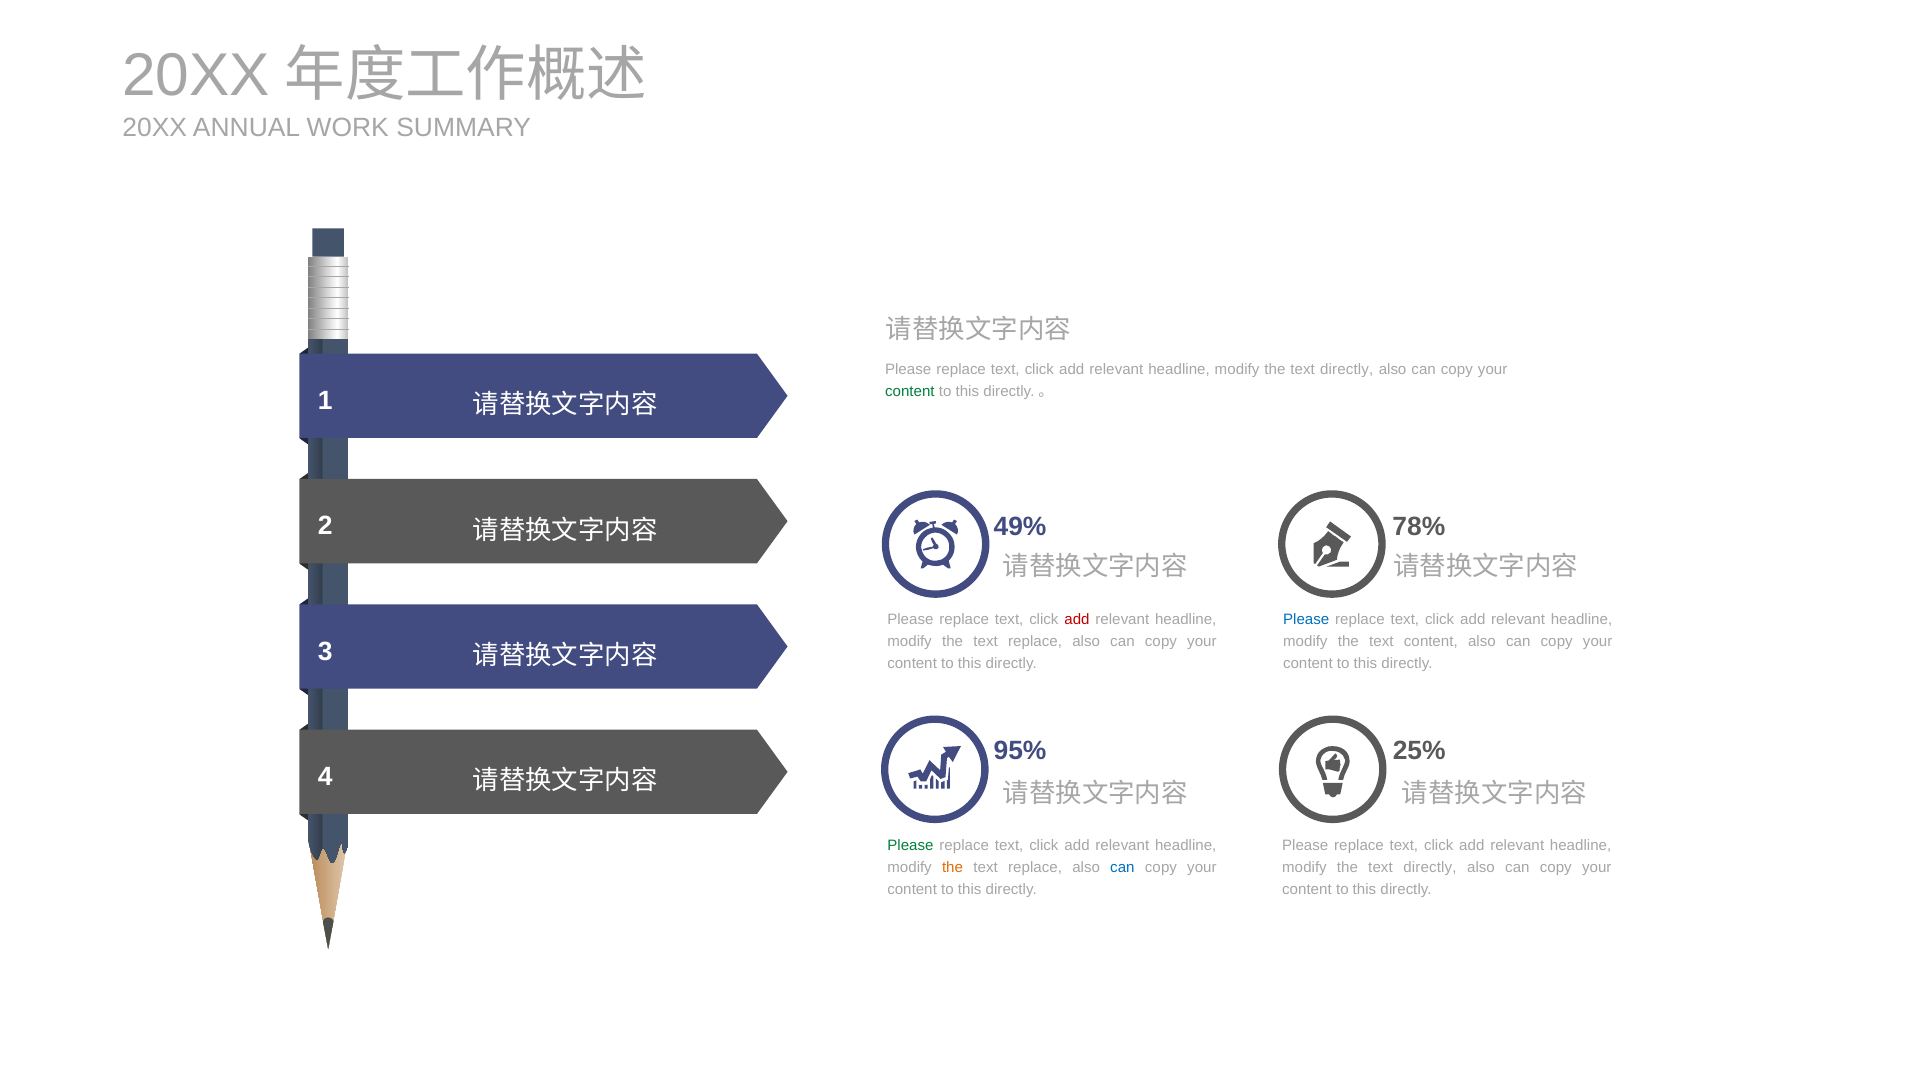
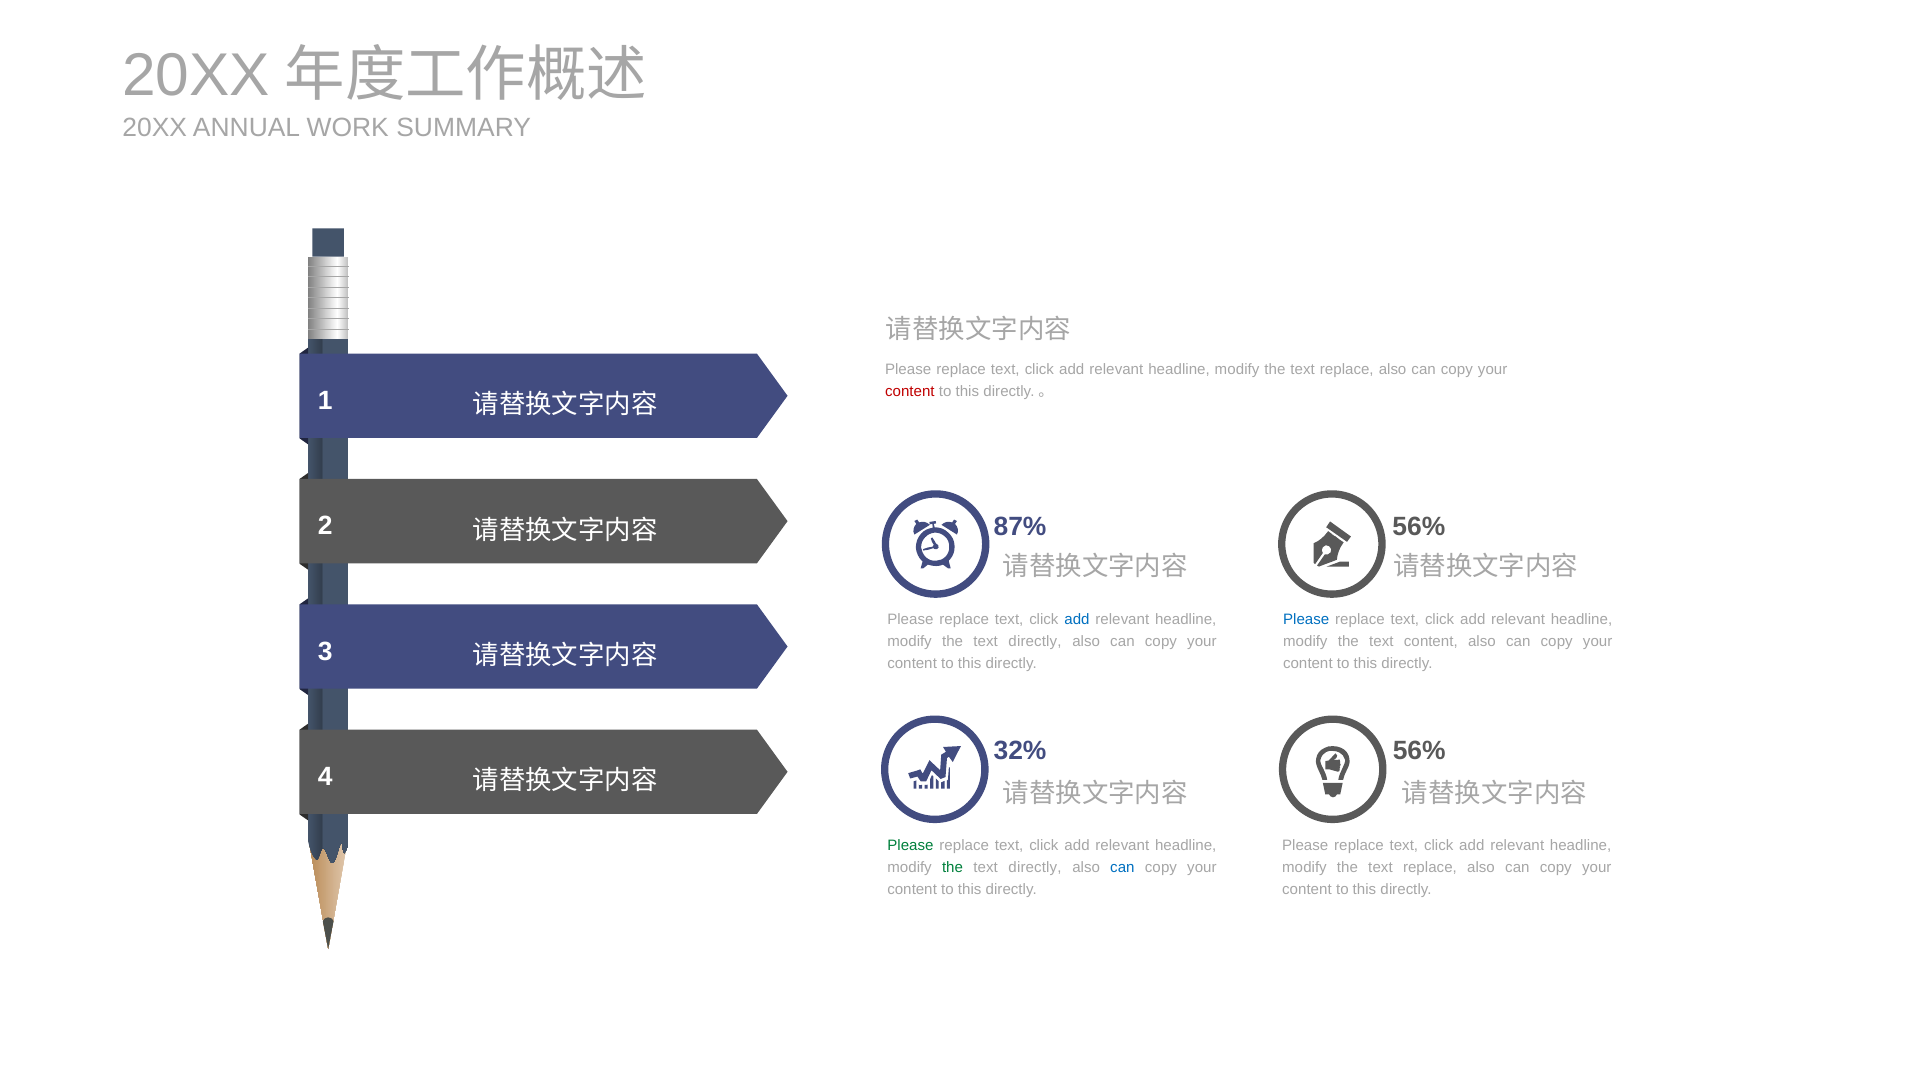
directly at (1347, 370): directly -> replace
content at (910, 392) colour: green -> red
49%: 49% -> 87%
78% at (1419, 527): 78% -> 56%
add at (1077, 620) colour: red -> blue
replace at (1035, 642): replace -> directly
95%: 95% -> 32%
25% at (1419, 751): 25% -> 56%
the at (953, 868) colour: orange -> green
replace at (1035, 868): replace -> directly
directly at (1430, 868): directly -> replace
